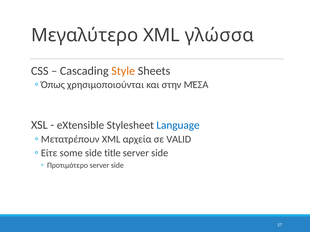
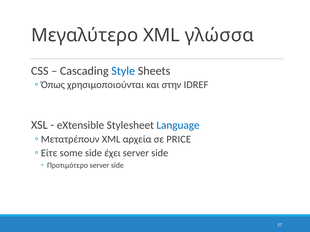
Style colour: orange -> blue
ΜΈΣΑ: ΜΈΣΑ -> IDREF
VALID: VALID -> PRICE
title: title -> έχει
